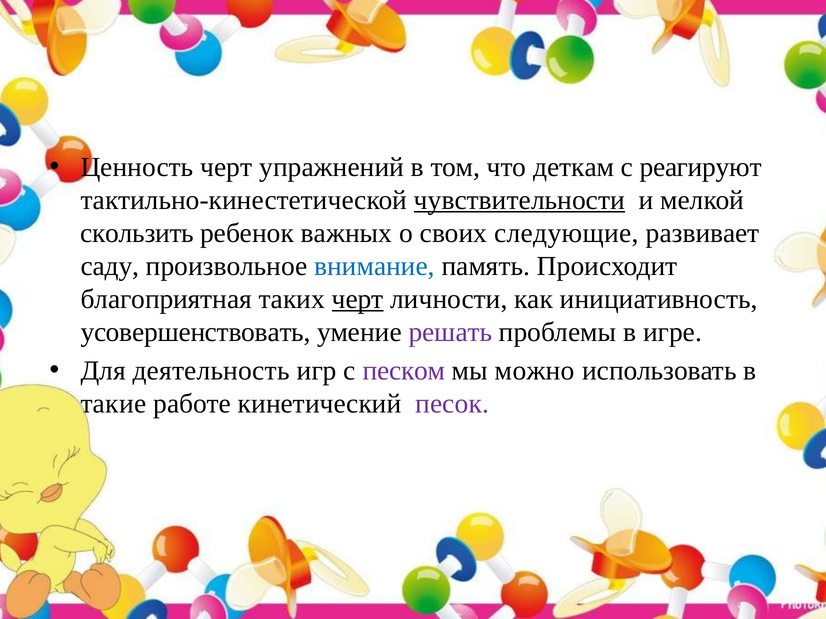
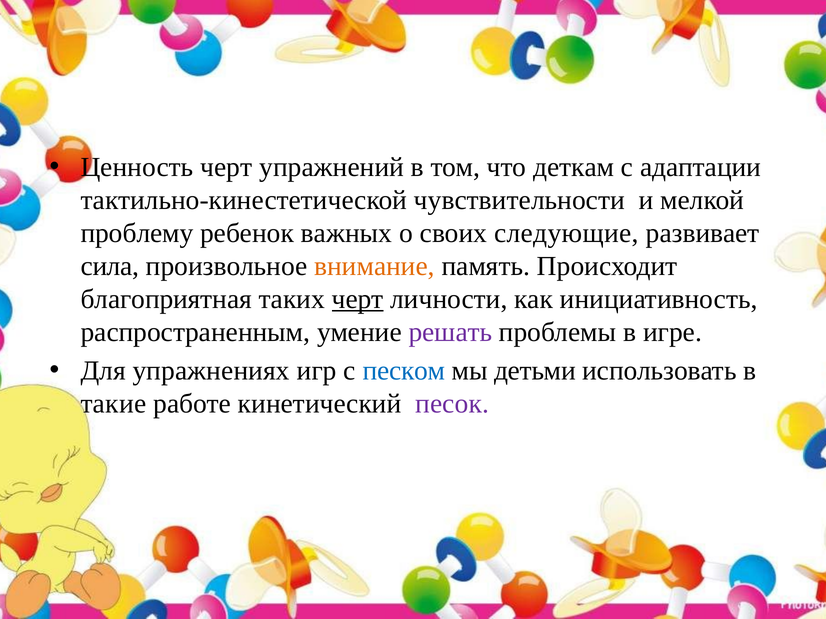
реагируют: реагируют -> адаптации
чувствительности underline: present -> none
скользить: скользить -> проблему
саду: саду -> сила
внимание colour: blue -> orange
усовершенствовать: усовершенствовать -> распространенным
деятельность: деятельность -> упражнениях
песком colour: purple -> blue
можно: можно -> детьми
